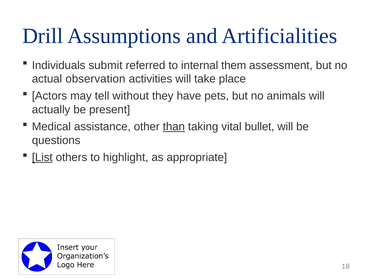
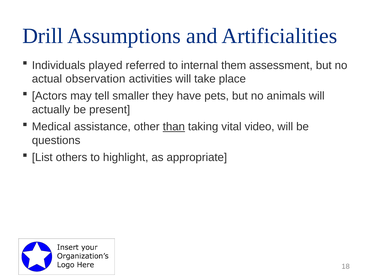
submit: submit -> played
without: without -> smaller
bullet: bullet -> video
List underline: present -> none
